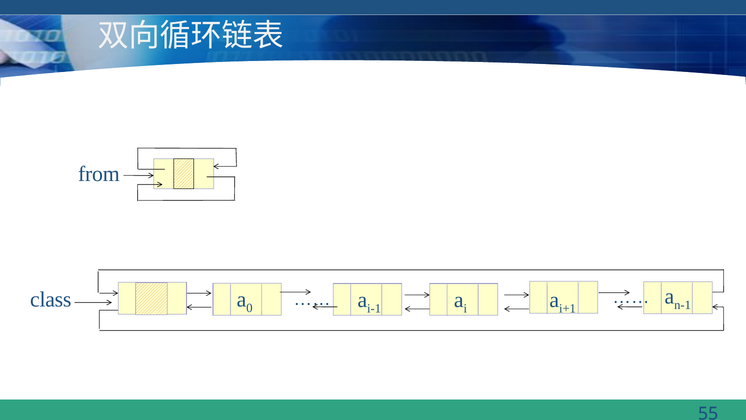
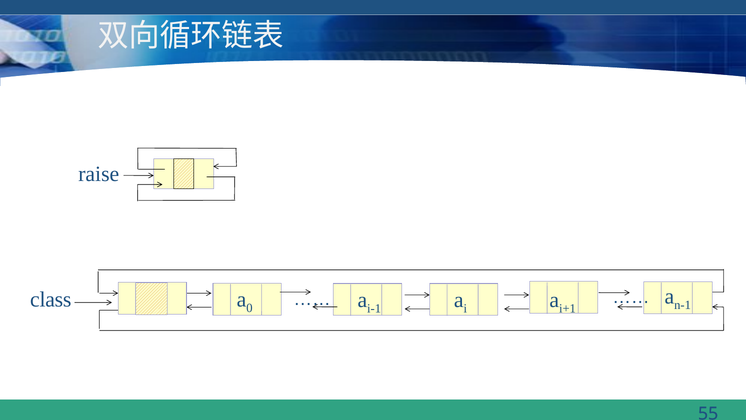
from: from -> raise
